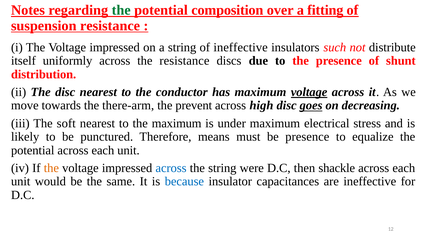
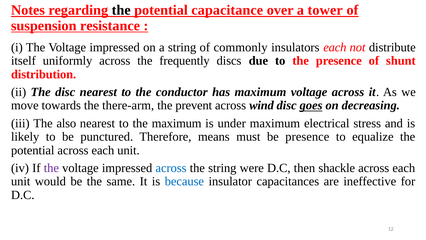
the at (121, 10) colour: green -> black
composition: composition -> capacitance
fitting: fitting -> tower
of ineffective: ineffective -> commonly
insulators such: such -> each
the resistance: resistance -> frequently
voltage at (309, 92) underline: present -> none
high: high -> wind
soft: soft -> also
the at (51, 168) colour: orange -> purple
